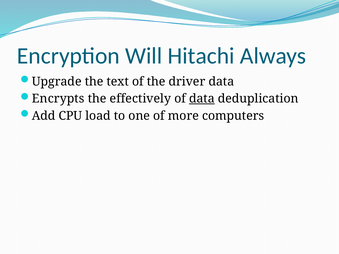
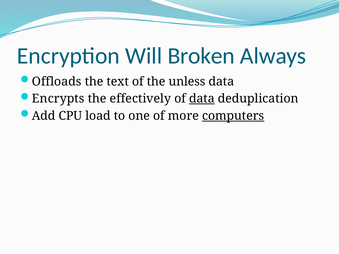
Hitachi: Hitachi -> Broken
Upgrade: Upgrade -> Offloads
driver: driver -> unless
computers underline: none -> present
